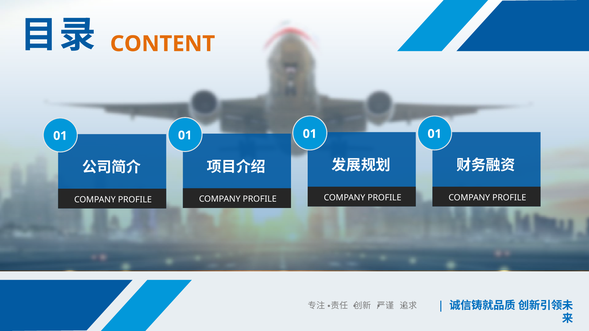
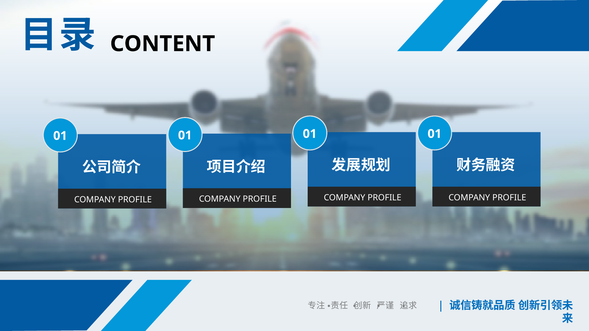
CONTENT colour: orange -> black
